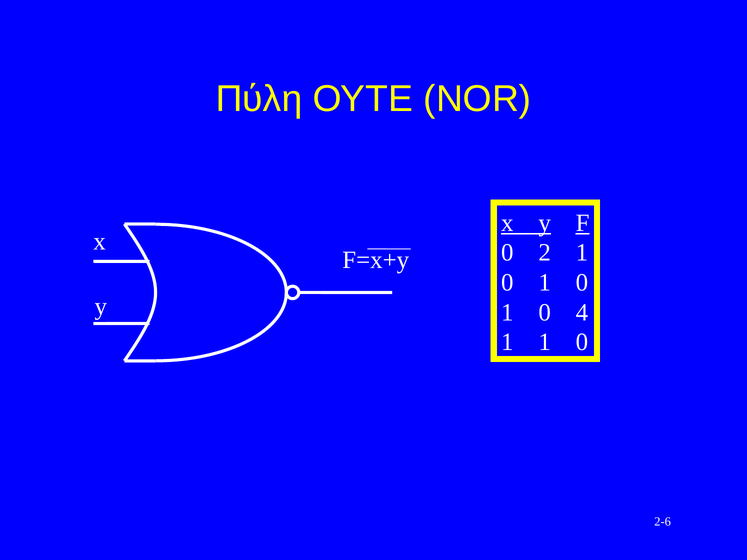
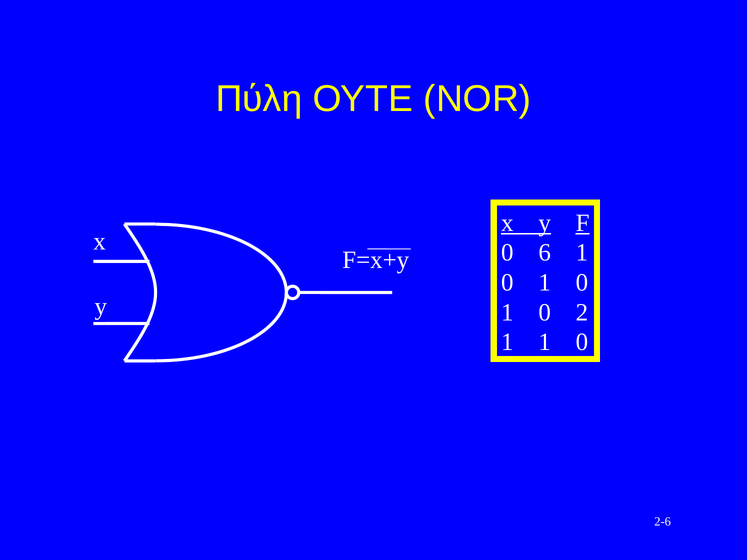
2: 2 -> 6
4: 4 -> 2
